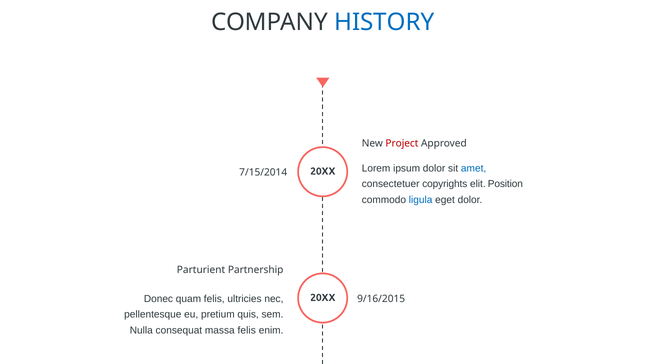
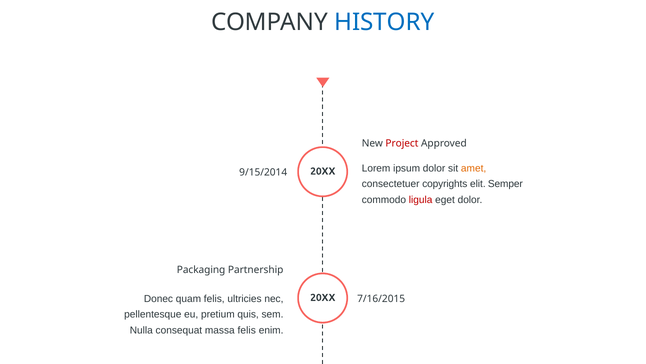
amet colour: blue -> orange
7/15/2014: 7/15/2014 -> 9/15/2014
Position: Position -> Semper
ligula colour: blue -> red
Parturient: Parturient -> Packaging
9/16/2015: 9/16/2015 -> 7/16/2015
